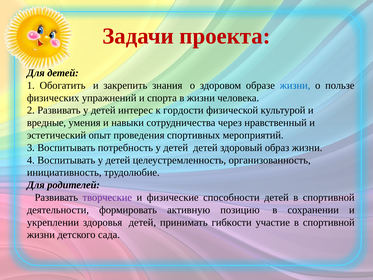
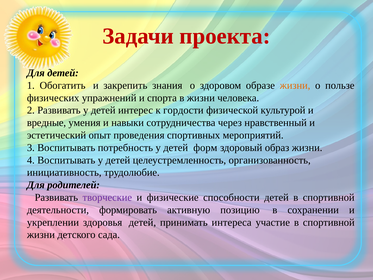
жизни at (295, 85) colour: blue -> orange
детей детей: детей -> форм
гибкости: гибкости -> интереса
